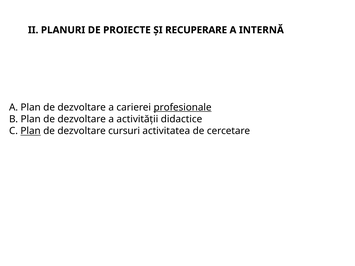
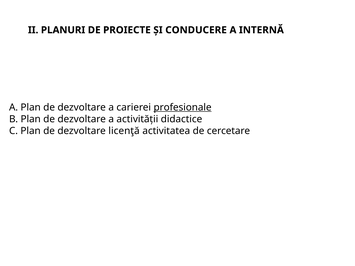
RECUPERARE: RECUPERARE -> CONDUCERE
Plan at (31, 131) underline: present -> none
cursuri: cursuri -> licenţă
